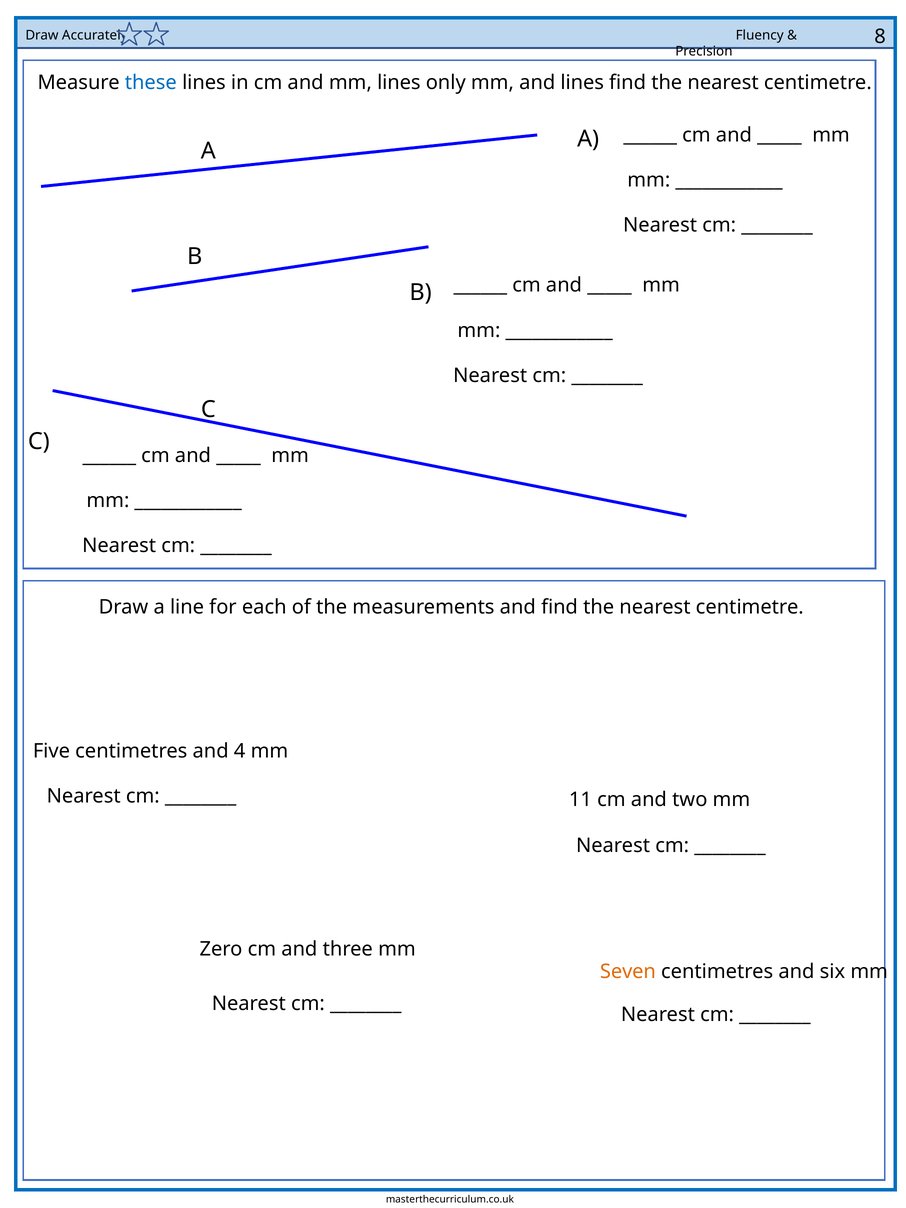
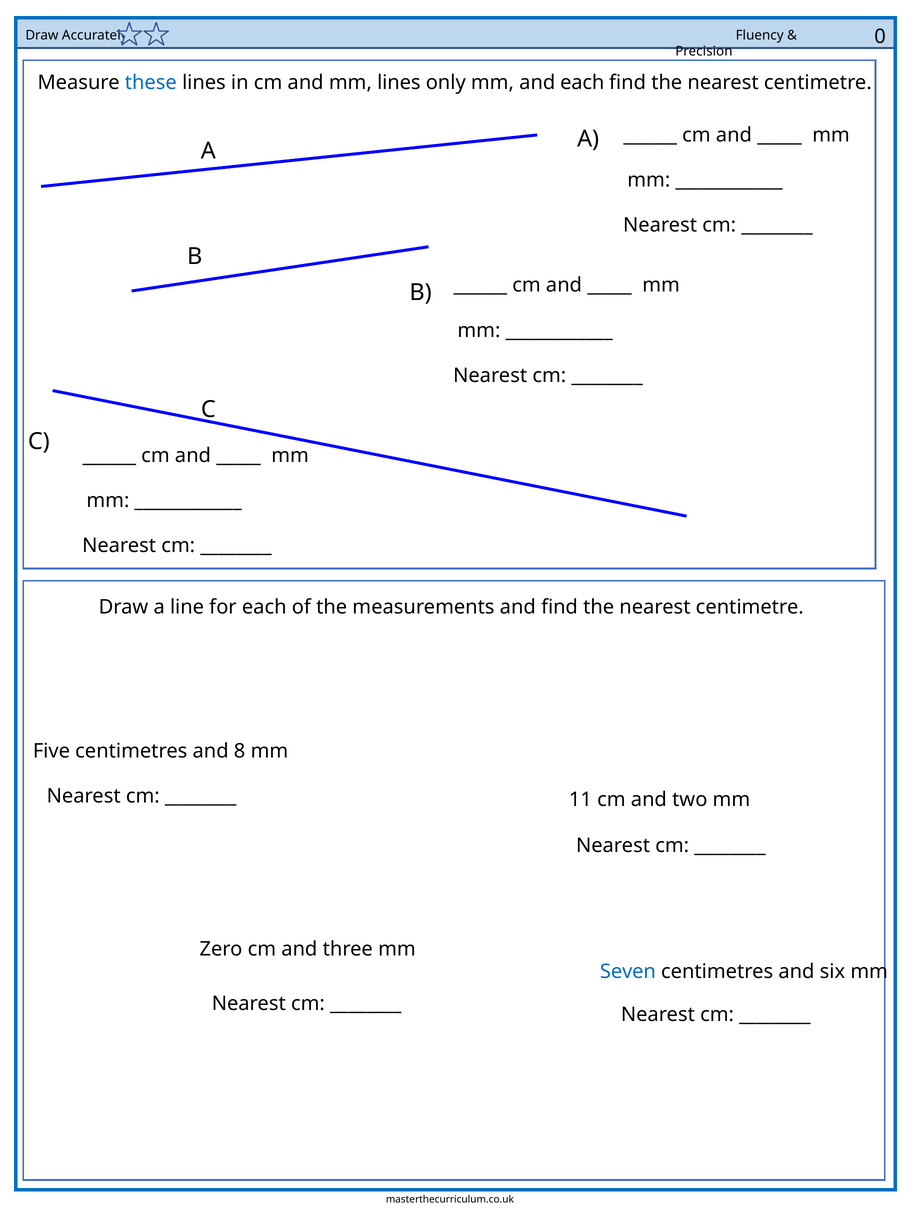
8: 8 -> 0
and lines: lines -> each
4: 4 -> 8
Seven colour: orange -> blue
